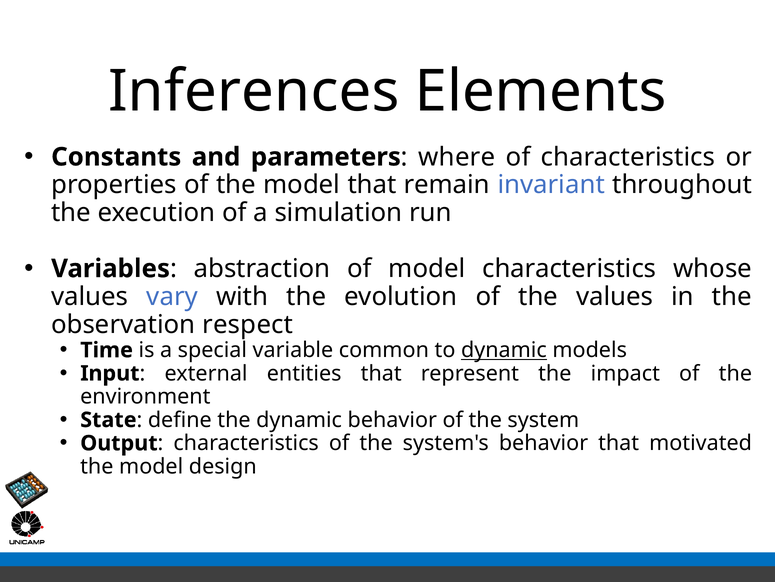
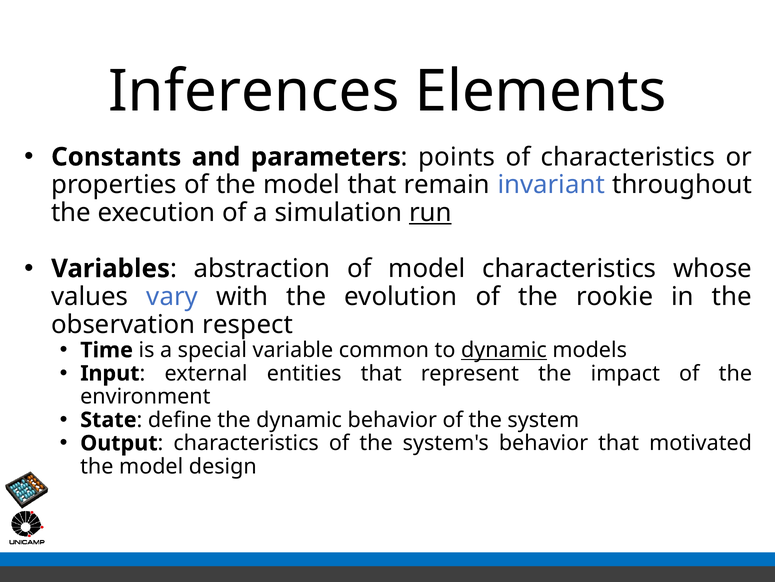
where: where -> points
run underline: none -> present
the values: values -> rookie
